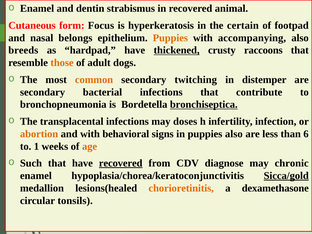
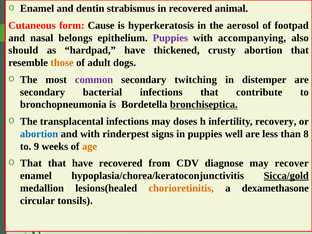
Focus: Focus -> Cause
certain: certain -> aerosol
Puppies at (170, 38) colour: orange -> purple
breeds: breeds -> should
thickened underline: present -> none
crusty raccoons: raccoons -> abortion
common colour: orange -> purple
infection: infection -> recovery
abortion at (39, 134) colour: orange -> blue
behavioral: behavioral -> rinderpest
puppies also: also -> well
6: 6 -> 8
1: 1 -> 9
Such at (31, 163): Such -> That
recovered at (121, 163) underline: present -> none
chronic: chronic -> recover
